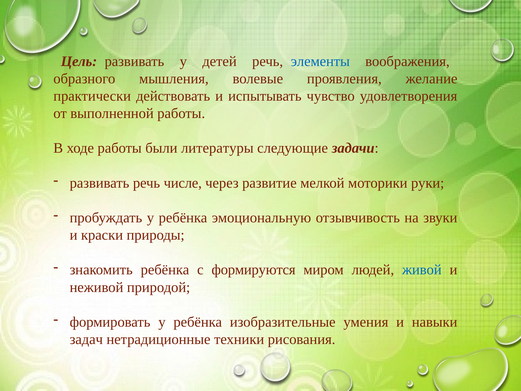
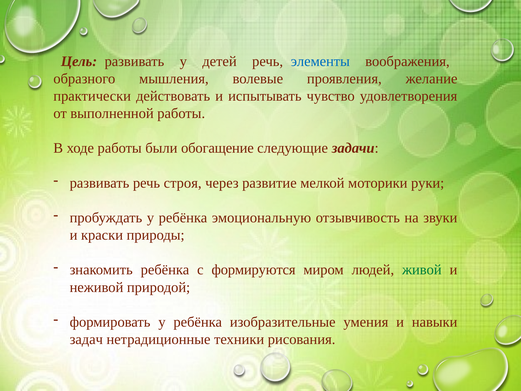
литературы: литературы -> обогащение
числе: числе -> строя
живой colour: blue -> green
